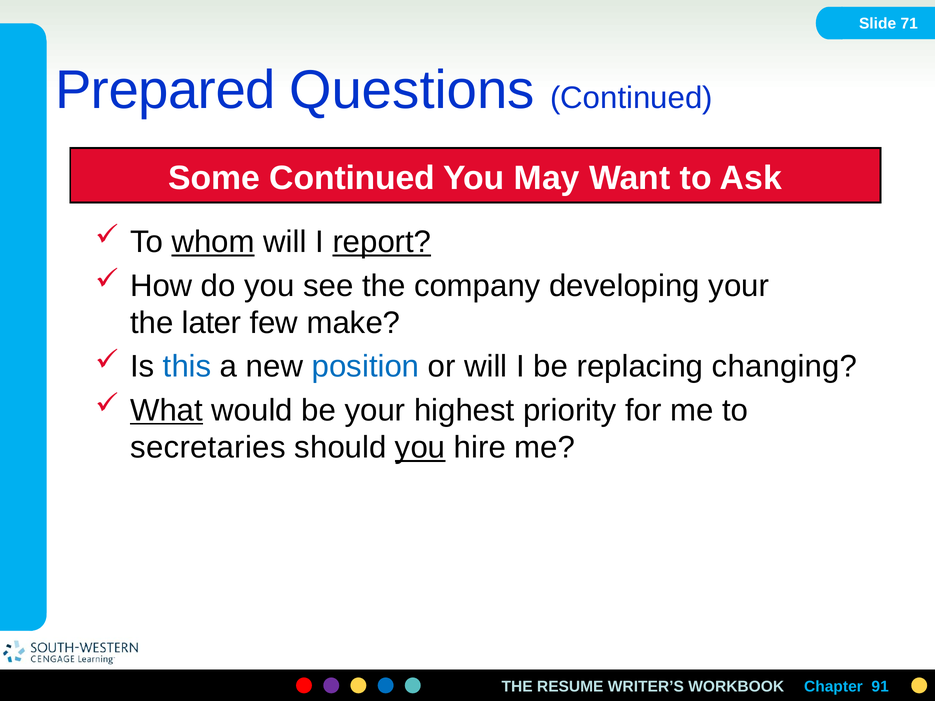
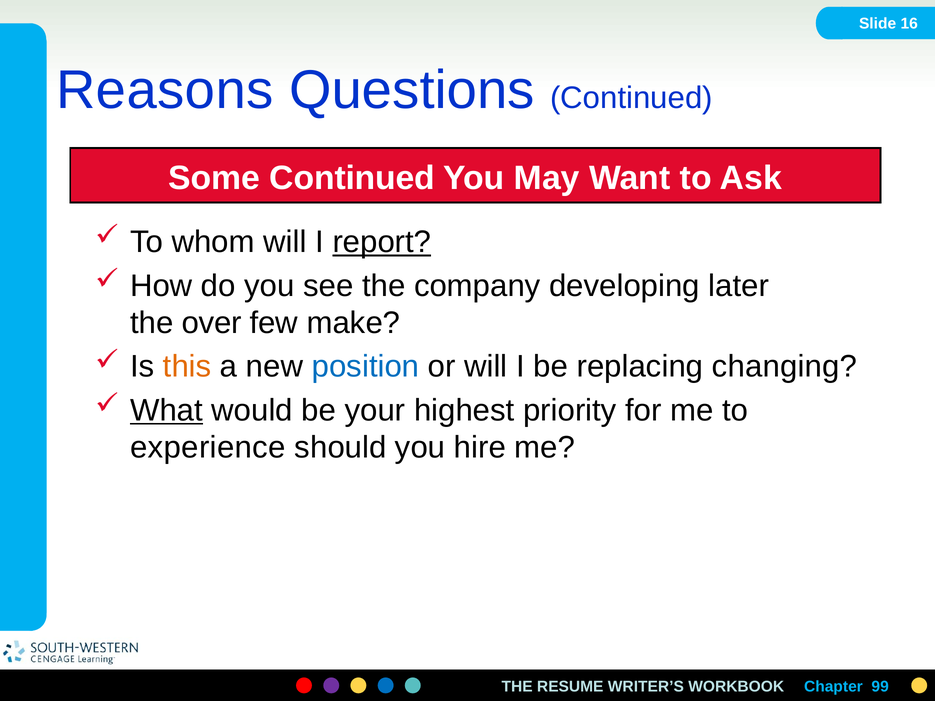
71: 71 -> 16
Prepared: Prepared -> Reasons
whom underline: present -> none
developing your: your -> later
later: later -> over
this colour: blue -> orange
secretaries: secretaries -> experience
you at (420, 448) underline: present -> none
91: 91 -> 99
